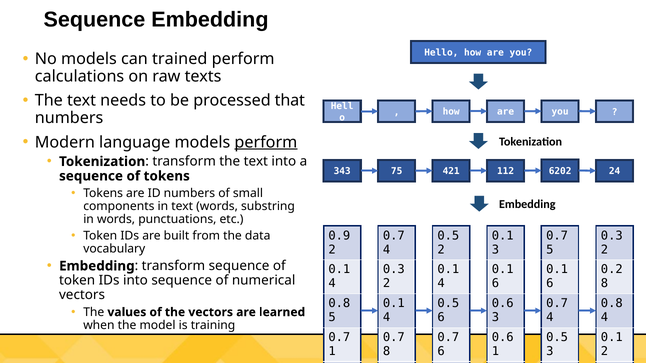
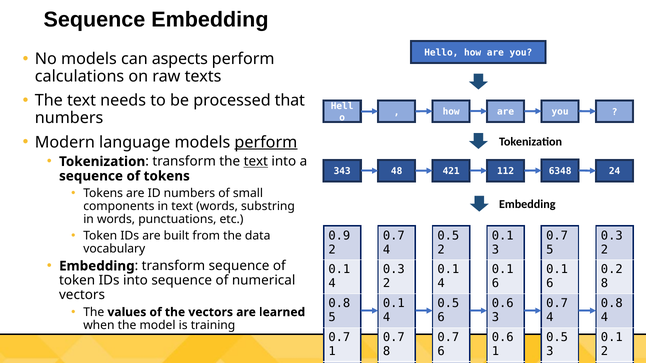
trained: trained -> aspects
text at (256, 162) underline: none -> present
75: 75 -> 48
6202: 6202 -> 6348
